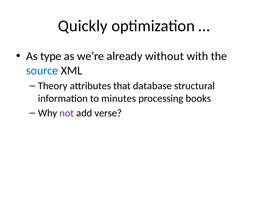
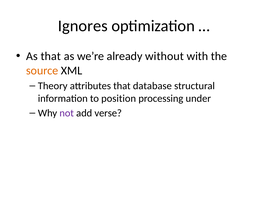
Quickly: Quickly -> Ignores
As type: type -> that
source colour: blue -> orange
minutes: minutes -> position
books: books -> under
